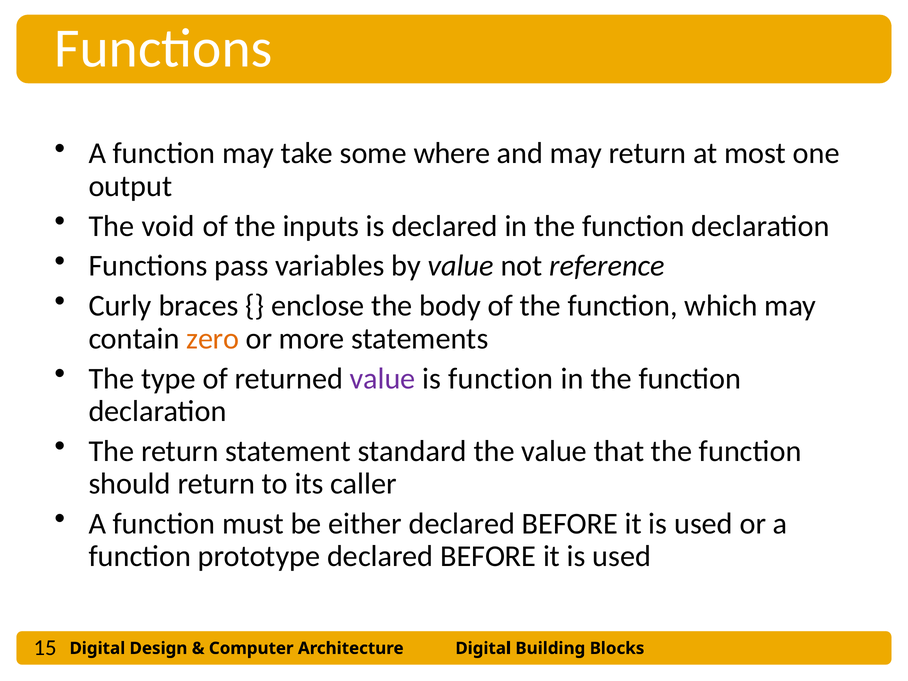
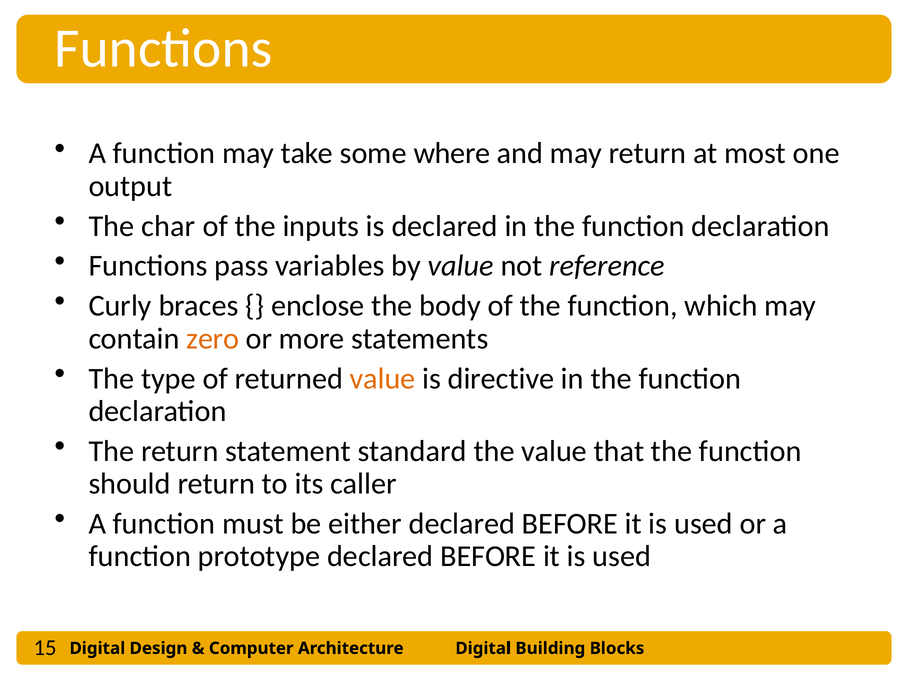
void: void -> char
value at (383, 379) colour: purple -> orange
is function: function -> directive
